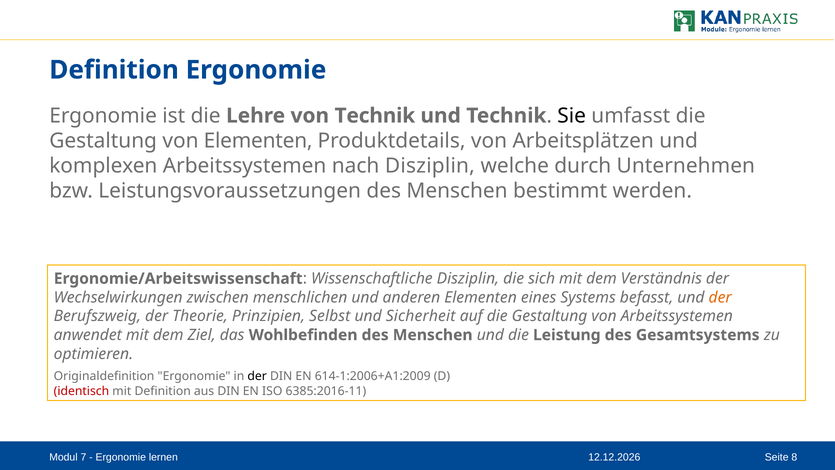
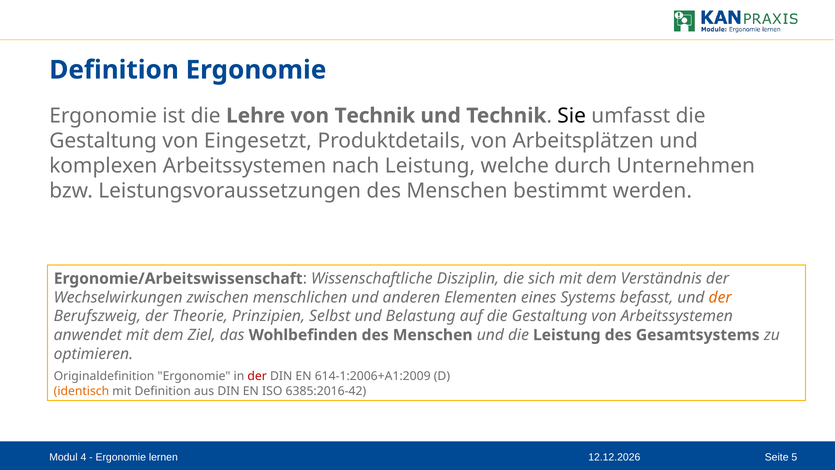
von Elementen: Elementen -> Eingesetzt
nach Disziplin: Disziplin -> Leistung
Sicherheit: Sicherheit -> Belastung
der at (257, 376) colour: black -> red
identisch colour: red -> orange
6385:2016-11: 6385:2016-11 -> 6385:2016-42
7: 7 -> 4
8: 8 -> 5
